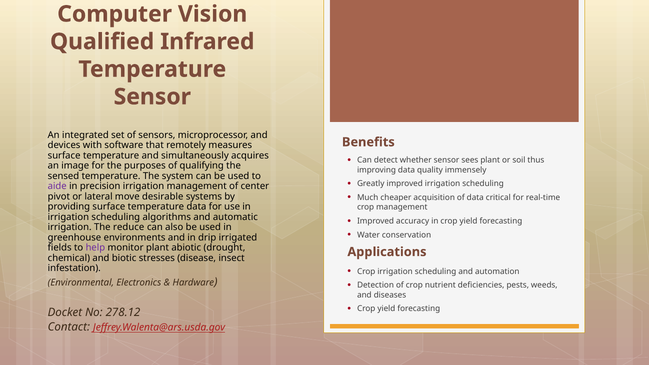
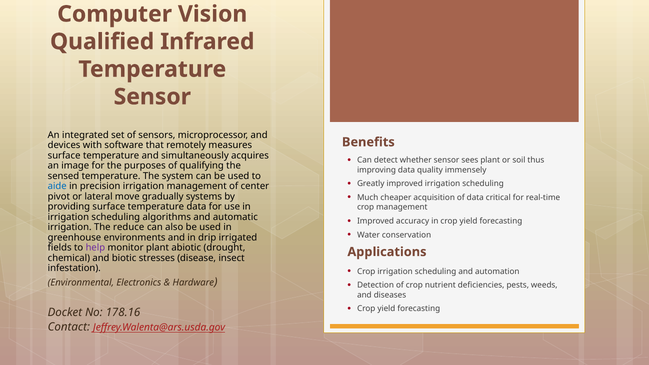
aide colour: purple -> blue
desirable: desirable -> gradually
278.12: 278.12 -> 178.16
